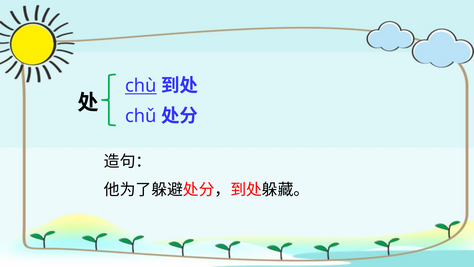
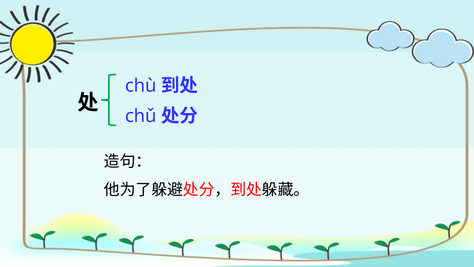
chù underline: present -> none
